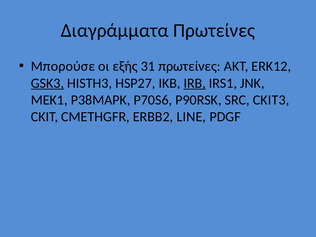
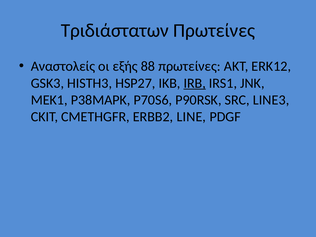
Διαγράμματα: Διαγράμματα -> Τριδιάστατων
Μπορούσε: Μπορούσε -> Αναστολείς
31: 31 -> 88
GSK3 underline: present -> none
CKIT3: CKIT3 -> LINE3
